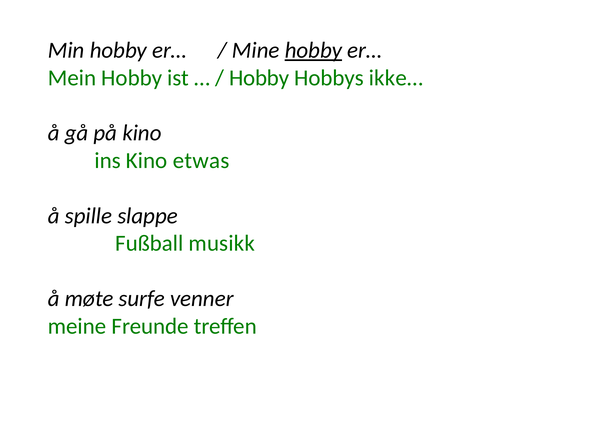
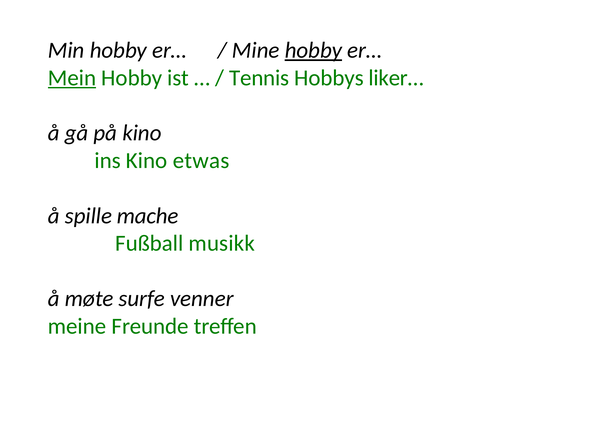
Mein underline: none -> present
Hobby at (259, 78): Hobby -> Tennis
ikke…: ikke… -> liker…
slappe: slappe -> mache
